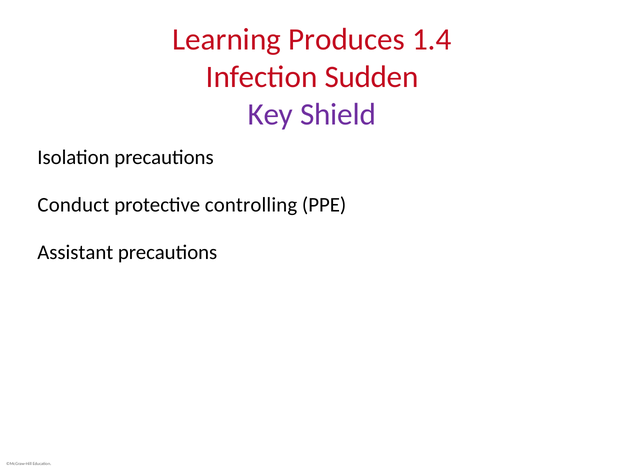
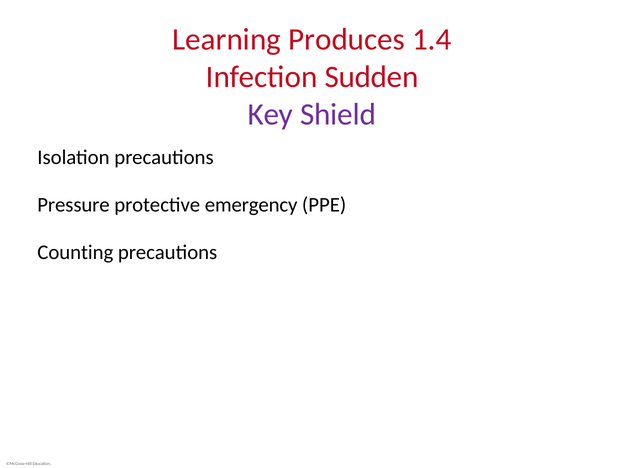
Conduct: Conduct -> Pressure
controlling: controlling -> emergency
Assistant: Assistant -> Counting
